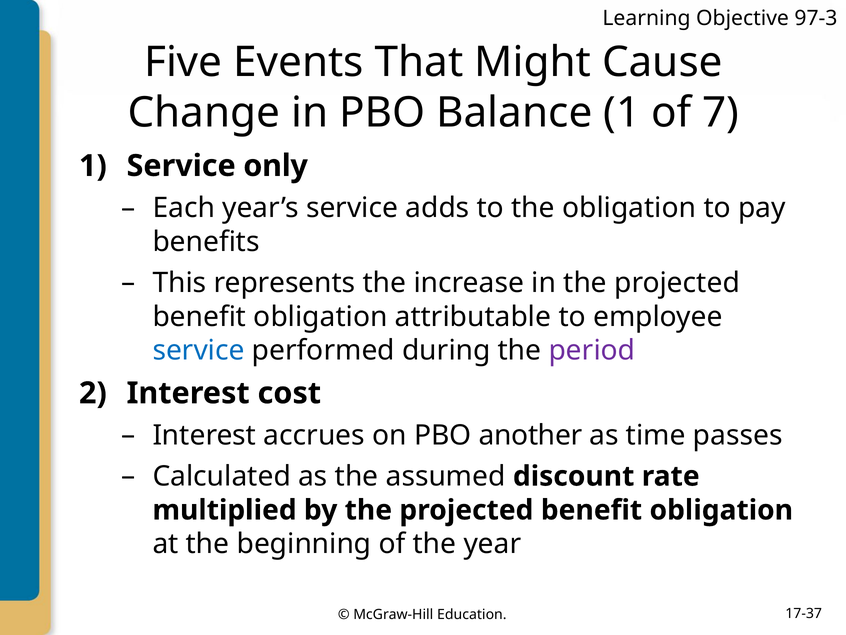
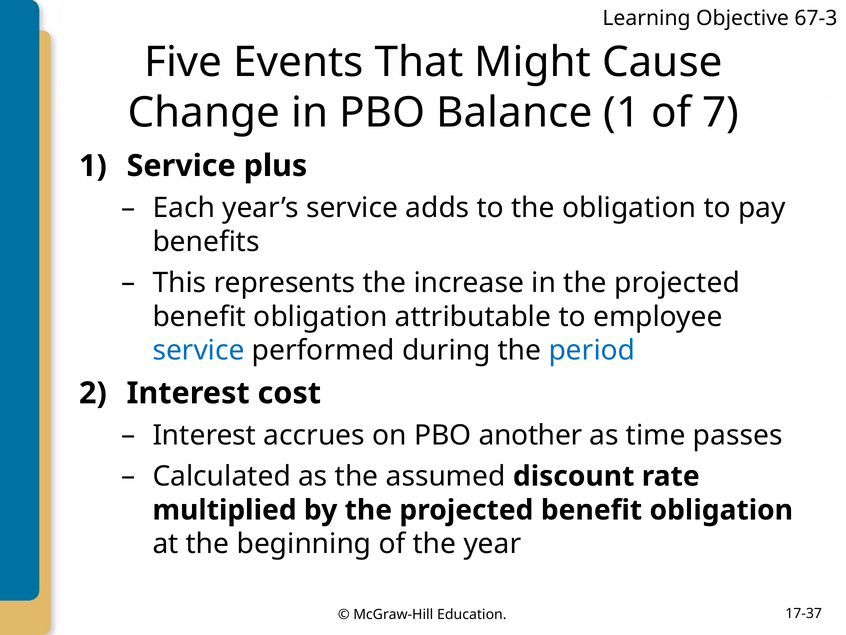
97-3: 97-3 -> 67-3
only: only -> plus
period colour: purple -> blue
